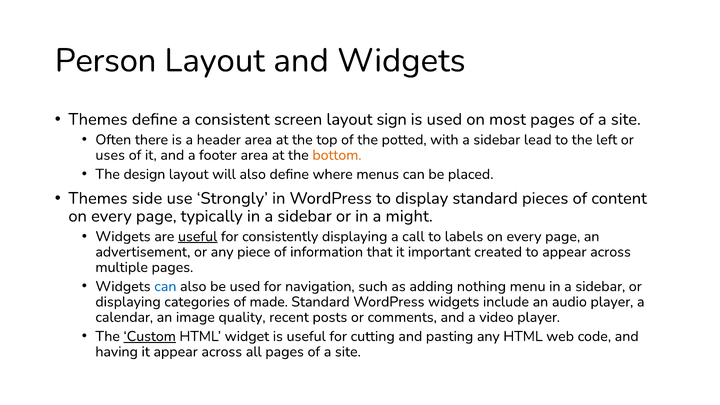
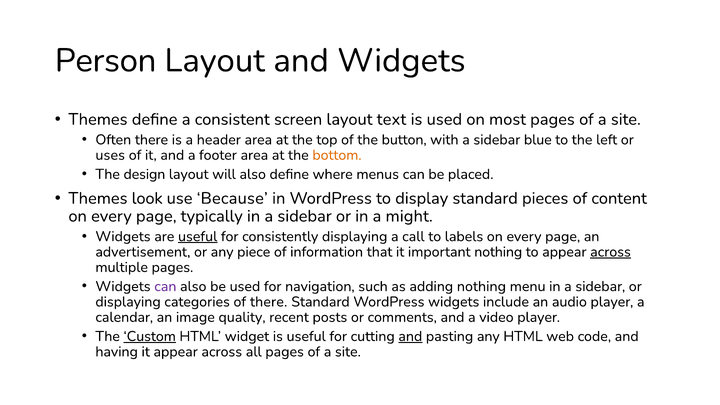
sign: sign -> text
potted: potted -> button
lead: lead -> blue
side: side -> look
Strongly: Strongly -> Because
important created: created -> nothing
across at (611, 252) underline: none -> present
can at (165, 286) colour: blue -> purple
of made: made -> there
and at (410, 336) underline: none -> present
